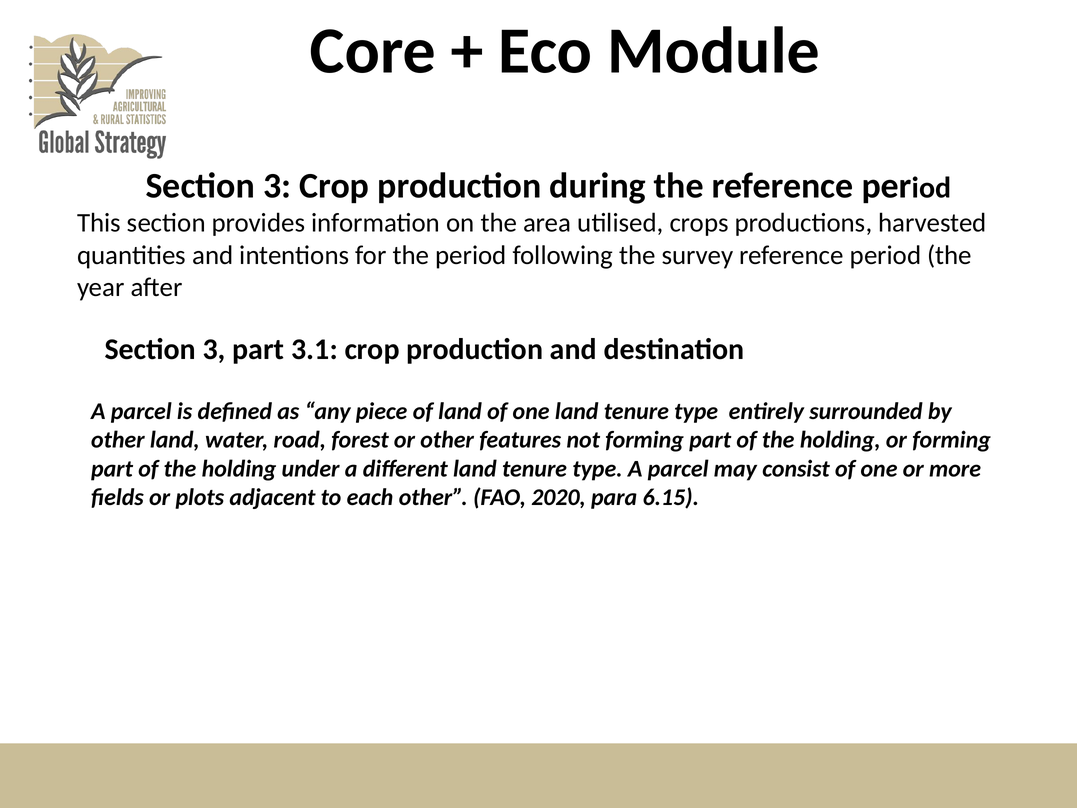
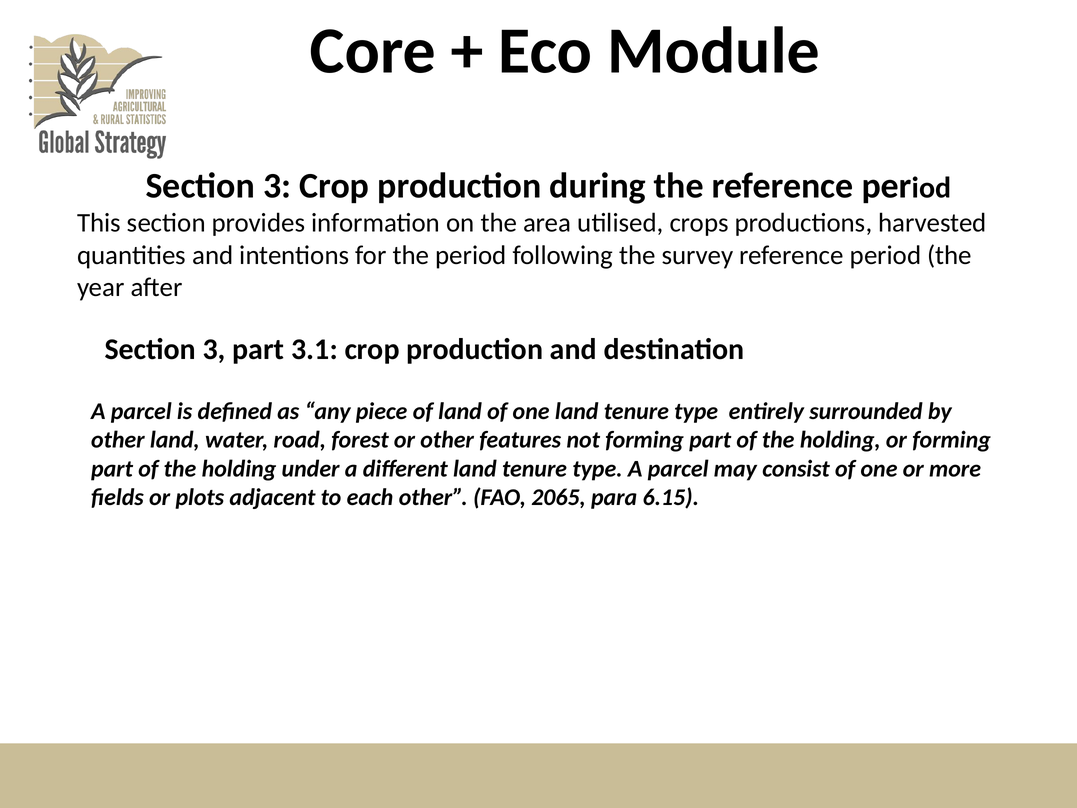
2020: 2020 -> 2065
